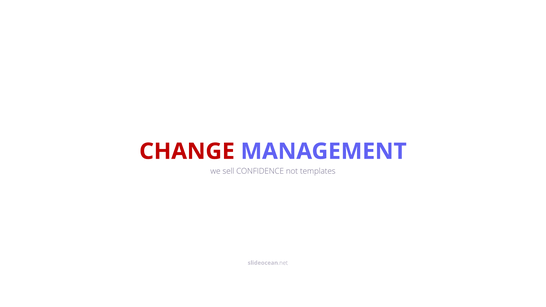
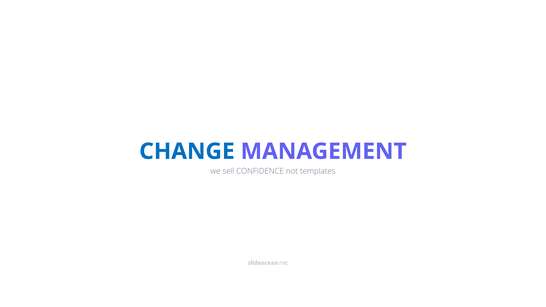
CHANGE colour: red -> blue
